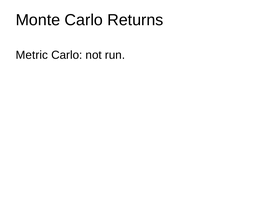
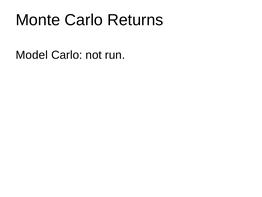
Metric: Metric -> Model
